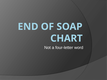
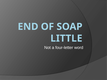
CHART: CHART -> LITTLE
